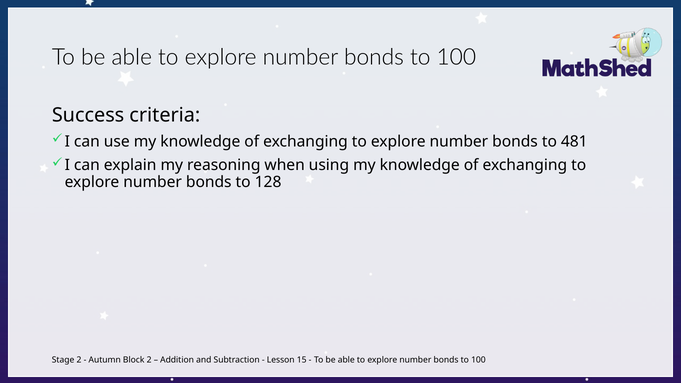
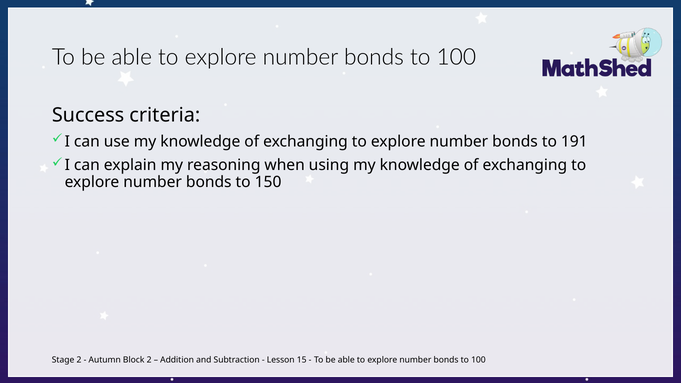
481: 481 -> 191
128: 128 -> 150
